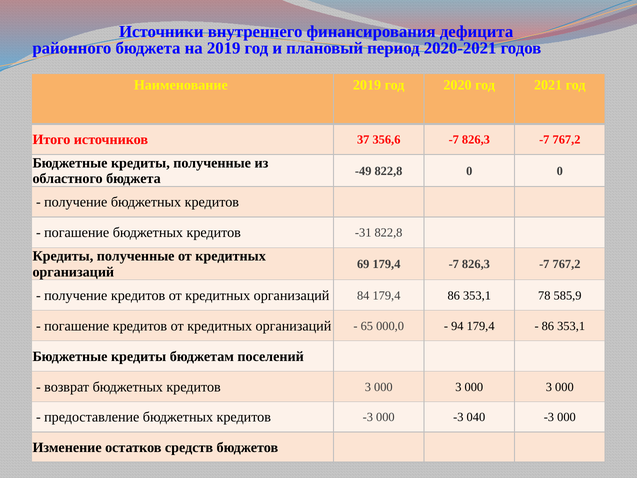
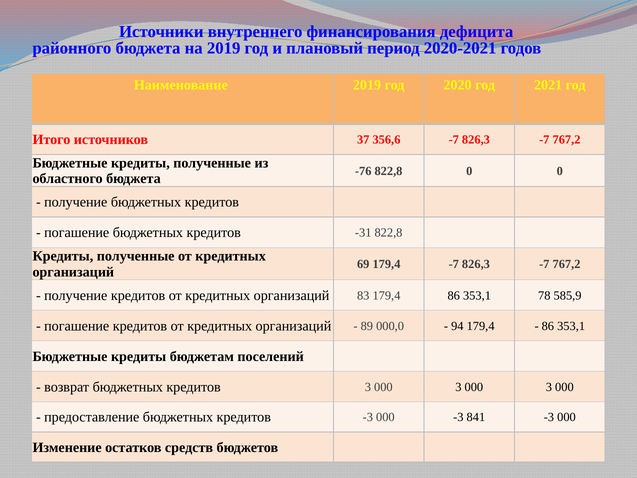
-49: -49 -> -76
84: 84 -> 83
65: 65 -> 89
040: 040 -> 841
